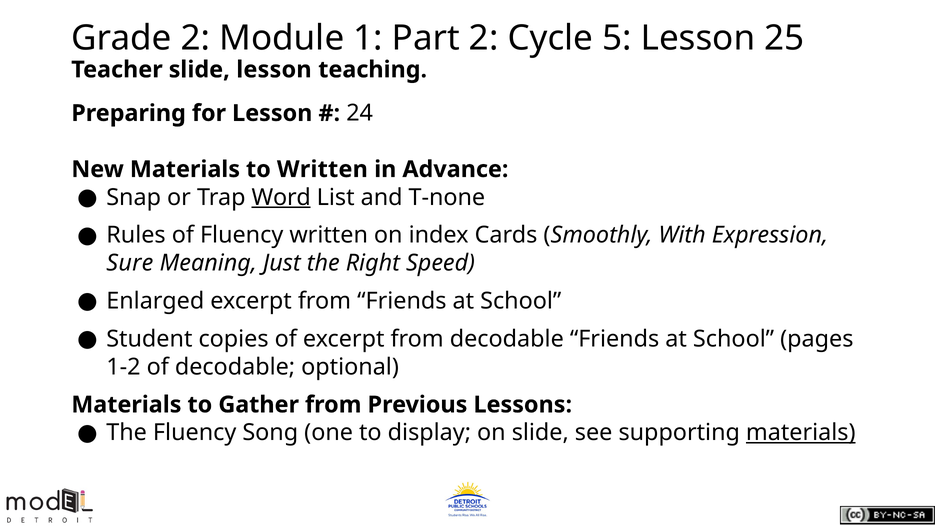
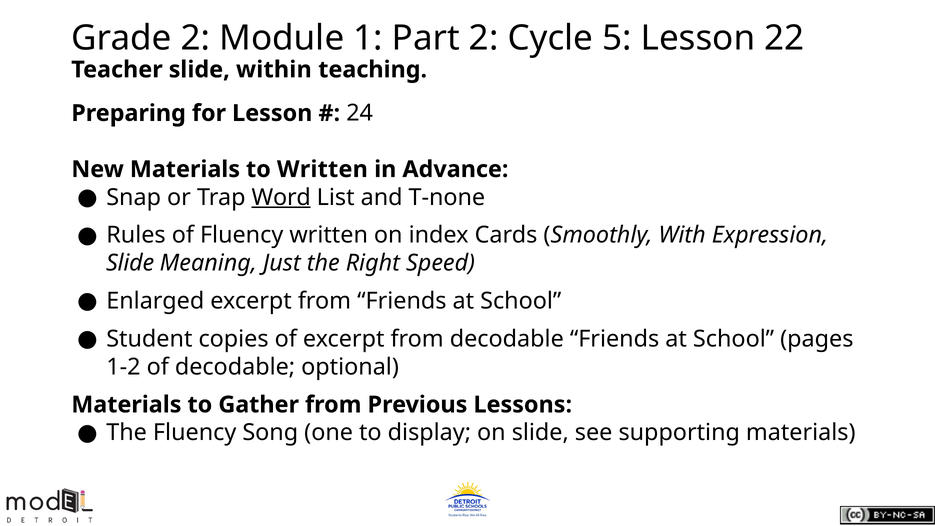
25: 25 -> 22
slide lesson: lesson -> within
Sure at (130, 263): Sure -> Slide
materials at (801, 433) underline: present -> none
